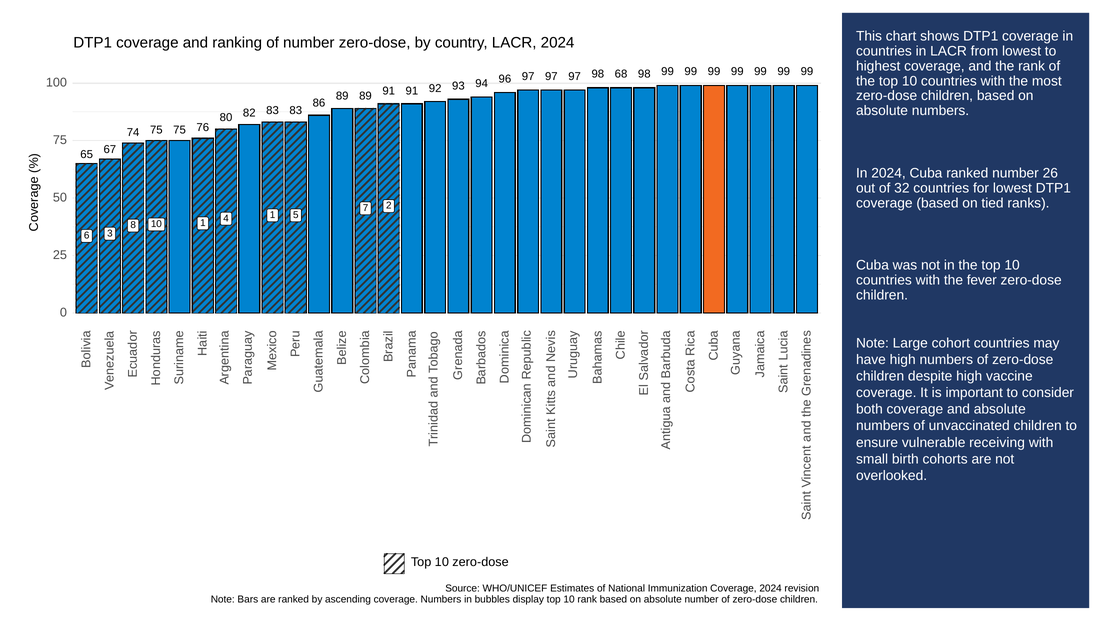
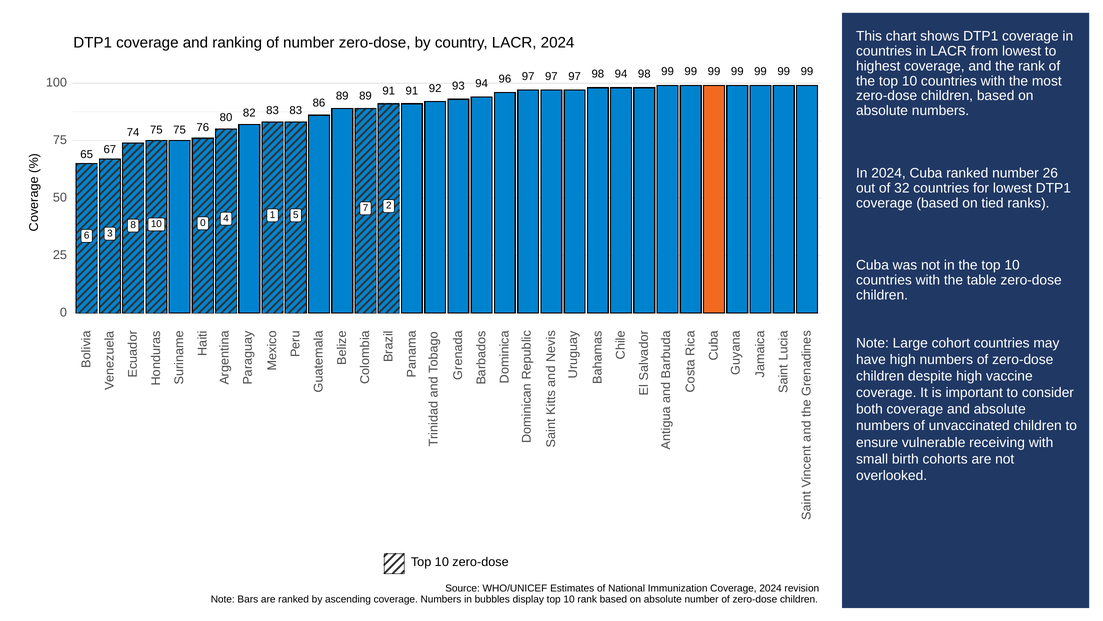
97 68: 68 -> 94
10 1: 1 -> 0
fever: fever -> table
